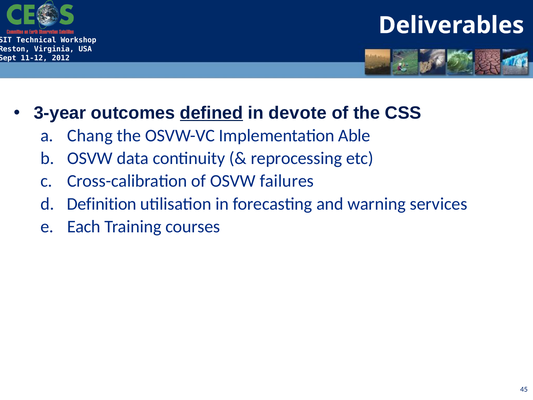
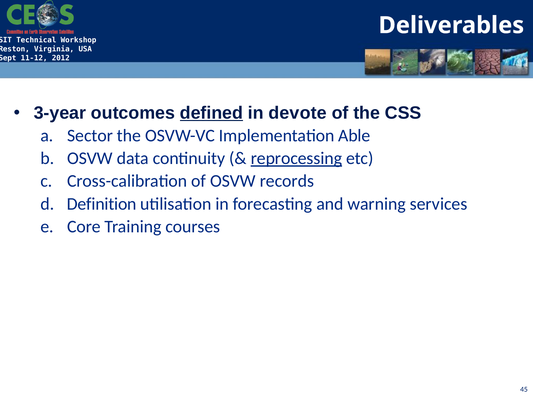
Chang: Chang -> Sector
reprocessing underline: none -> present
failures: failures -> records
Each: Each -> Core
